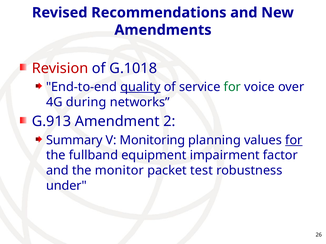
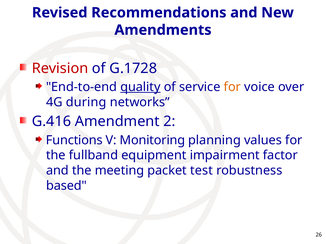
G.1018: G.1018 -> G.1728
for at (232, 87) colour: green -> orange
G.913: G.913 -> G.416
Summary: Summary -> Functions
for at (294, 140) underline: present -> none
monitor: monitor -> meeting
under: under -> based
